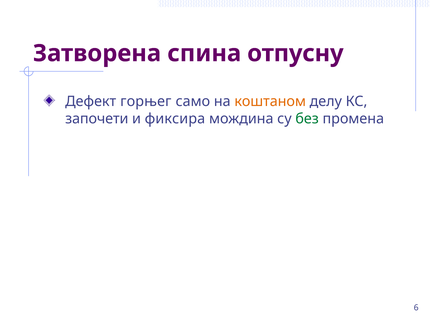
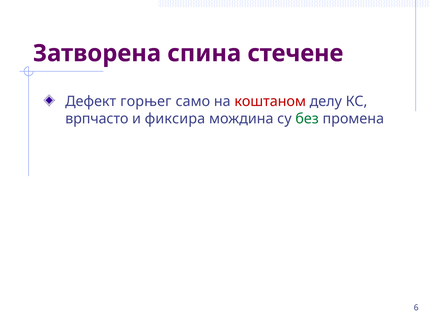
отпусну: отпусну -> стечене
коштаном colour: orange -> red
започети: започети -> врпчасто
